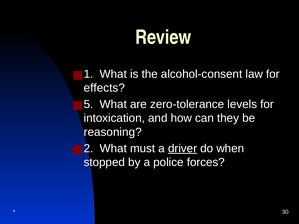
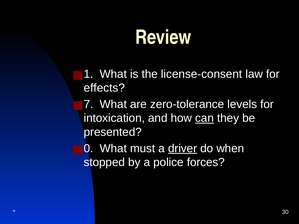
alcohol-consent: alcohol-consent -> license-consent
5: 5 -> 7
can underline: none -> present
reasoning: reasoning -> presented
2: 2 -> 0
